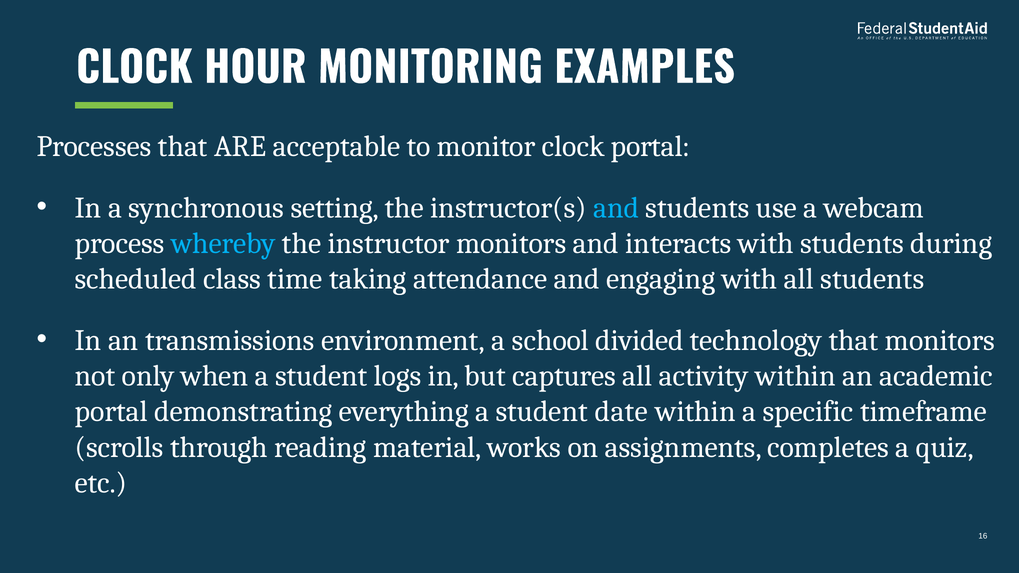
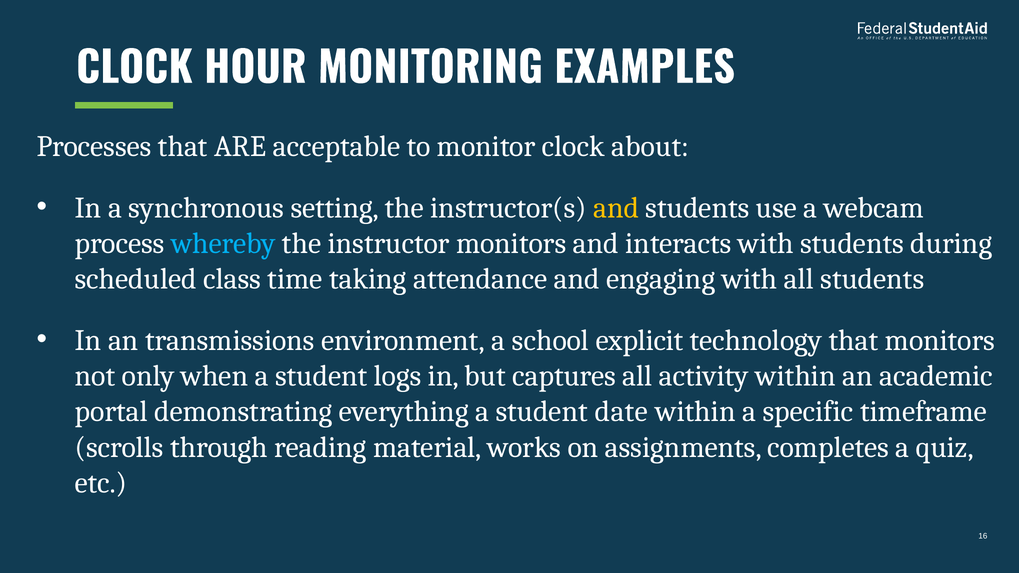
clock portal: portal -> about
and at (616, 208) colour: light blue -> yellow
divided: divided -> explicit
